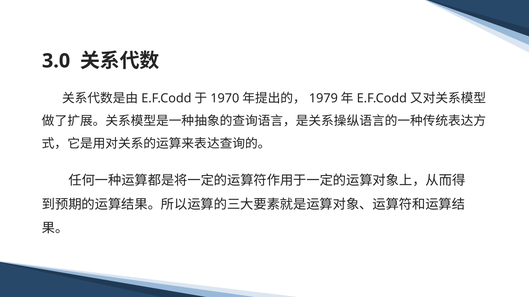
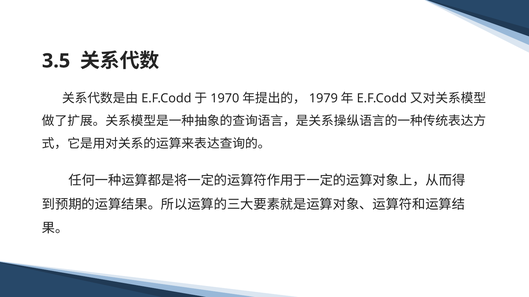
3.0: 3.0 -> 3.5
